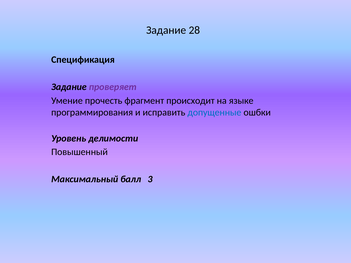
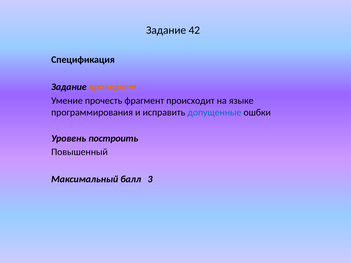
28: 28 -> 42
проверяет colour: purple -> orange
делимости: делимости -> построить
